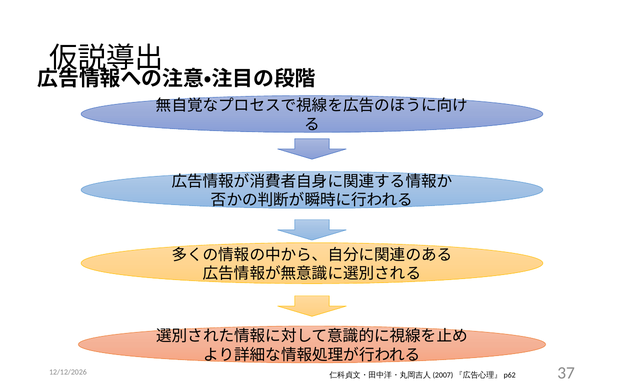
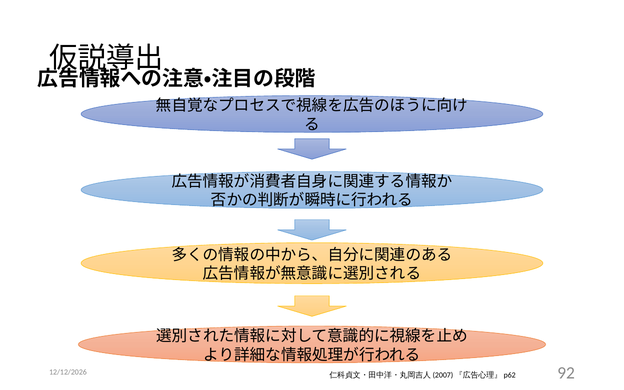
37: 37 -> 92
